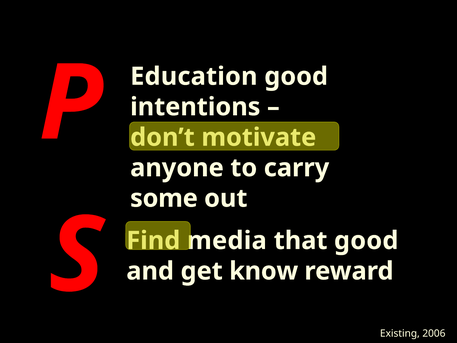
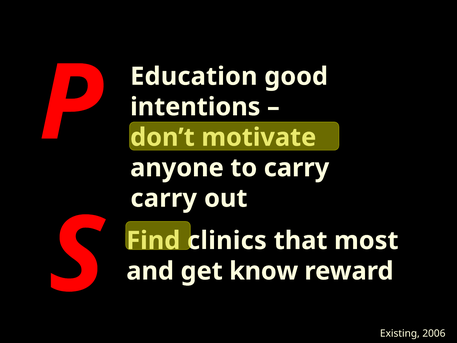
some at (164, 198): some -> carry
media: media -> clinics
that good: good -> most
